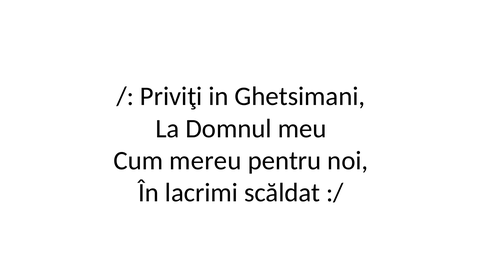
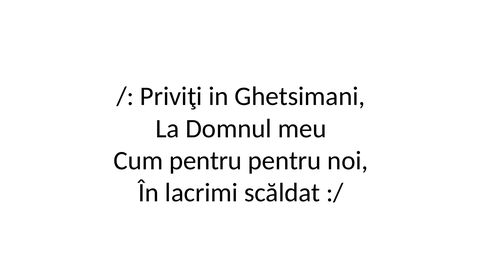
Cum mereu: mereu -> pentru
